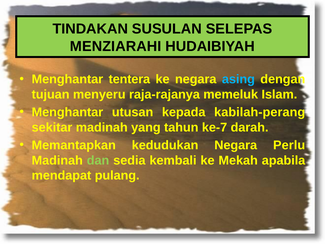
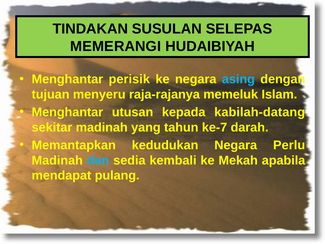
MENZIARAHI: MENZIARAHI -> MEMERANGI
tentera: tentera -> perisik
kabilah-perang: kabilah-perang -> kabilah-datang
dan colour: light green -> light blue
